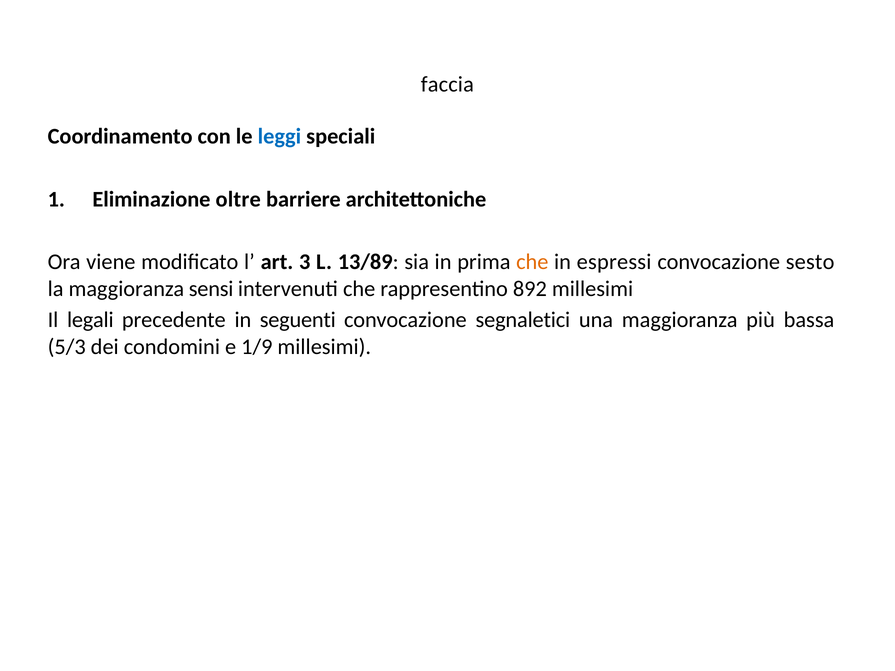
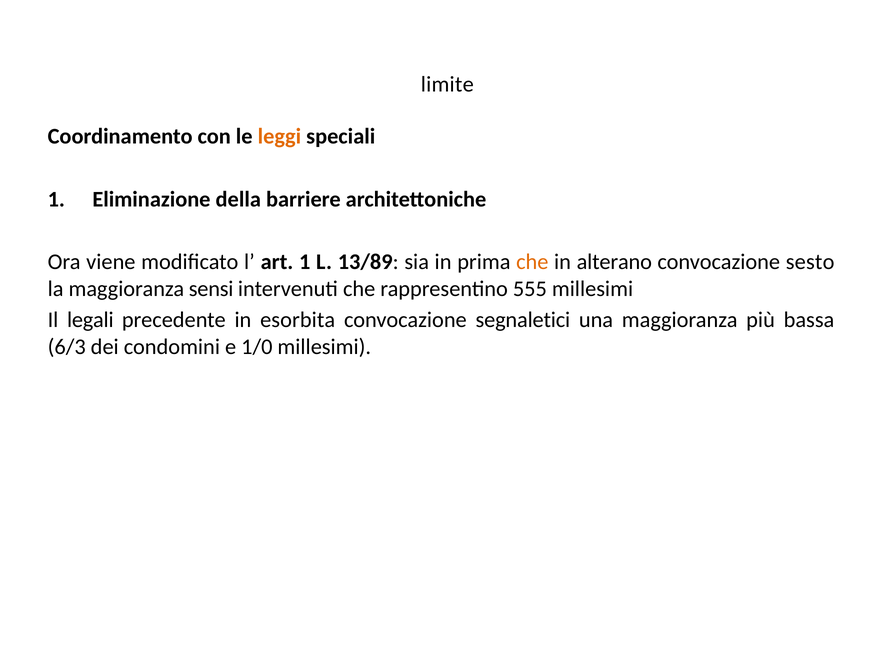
faccia: faccia -> limite
leggi colour: blue -> orange
oltre: oltre -> della
art 3: 3 -> 1
espressi: espressi -> alterano
892: 892 -> 555
seguenti: seguenti -> esorbita
5/3: 5/3 -> 6/3
1/9: 1/9 -> 1/0
